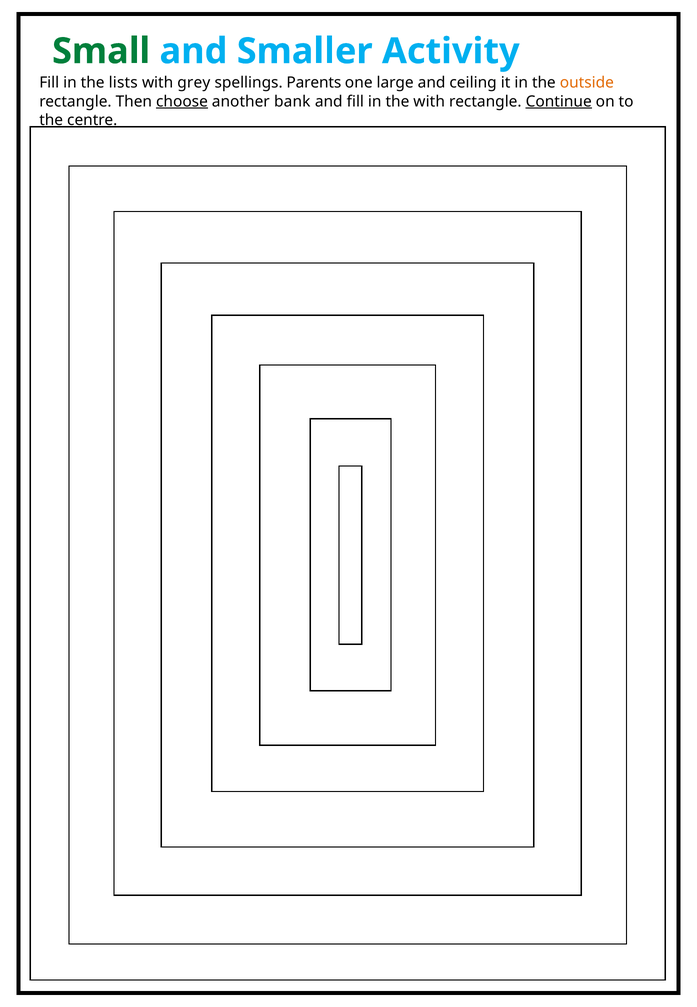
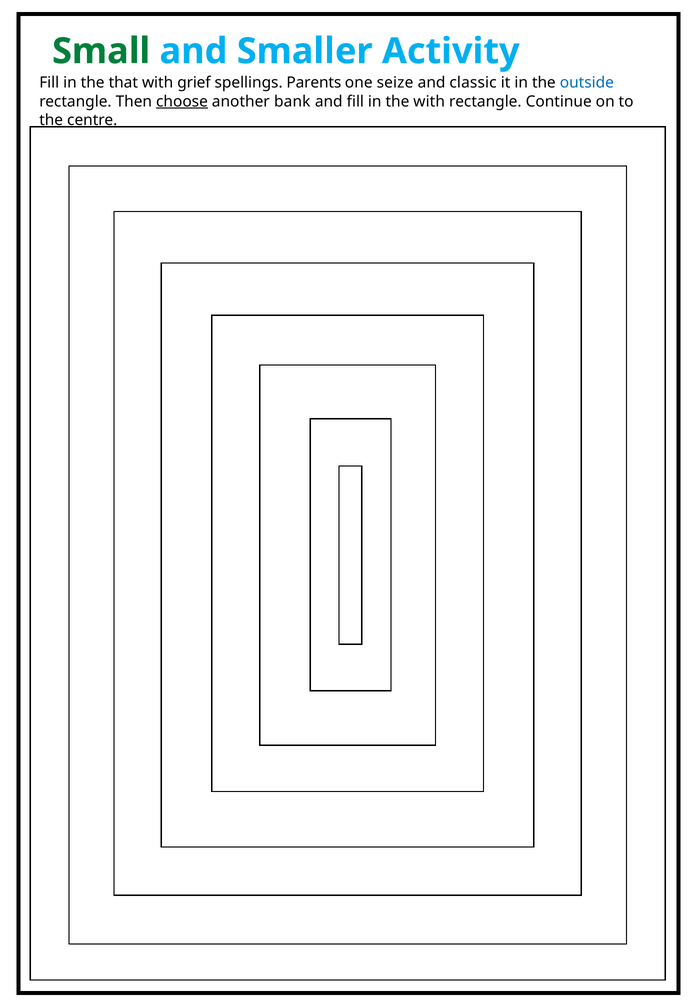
lists: lists -> that
grey: grey -> grief
large: large -> seize
ceiling: ceiling -> classic
outside colour: orange -> blue
Continue underline: present -> none
